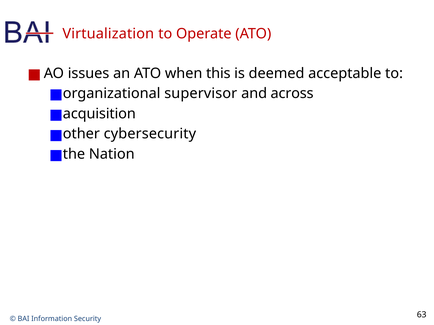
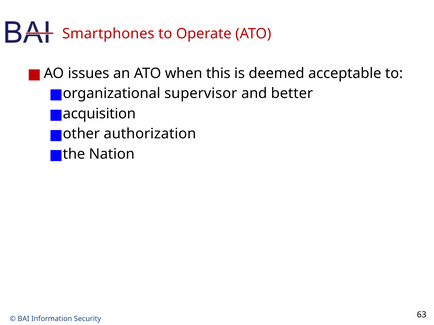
Virtualization: Virtualization -> Smartphones
across: across -> better
cybersecurity: cybersecurity -> authorization
